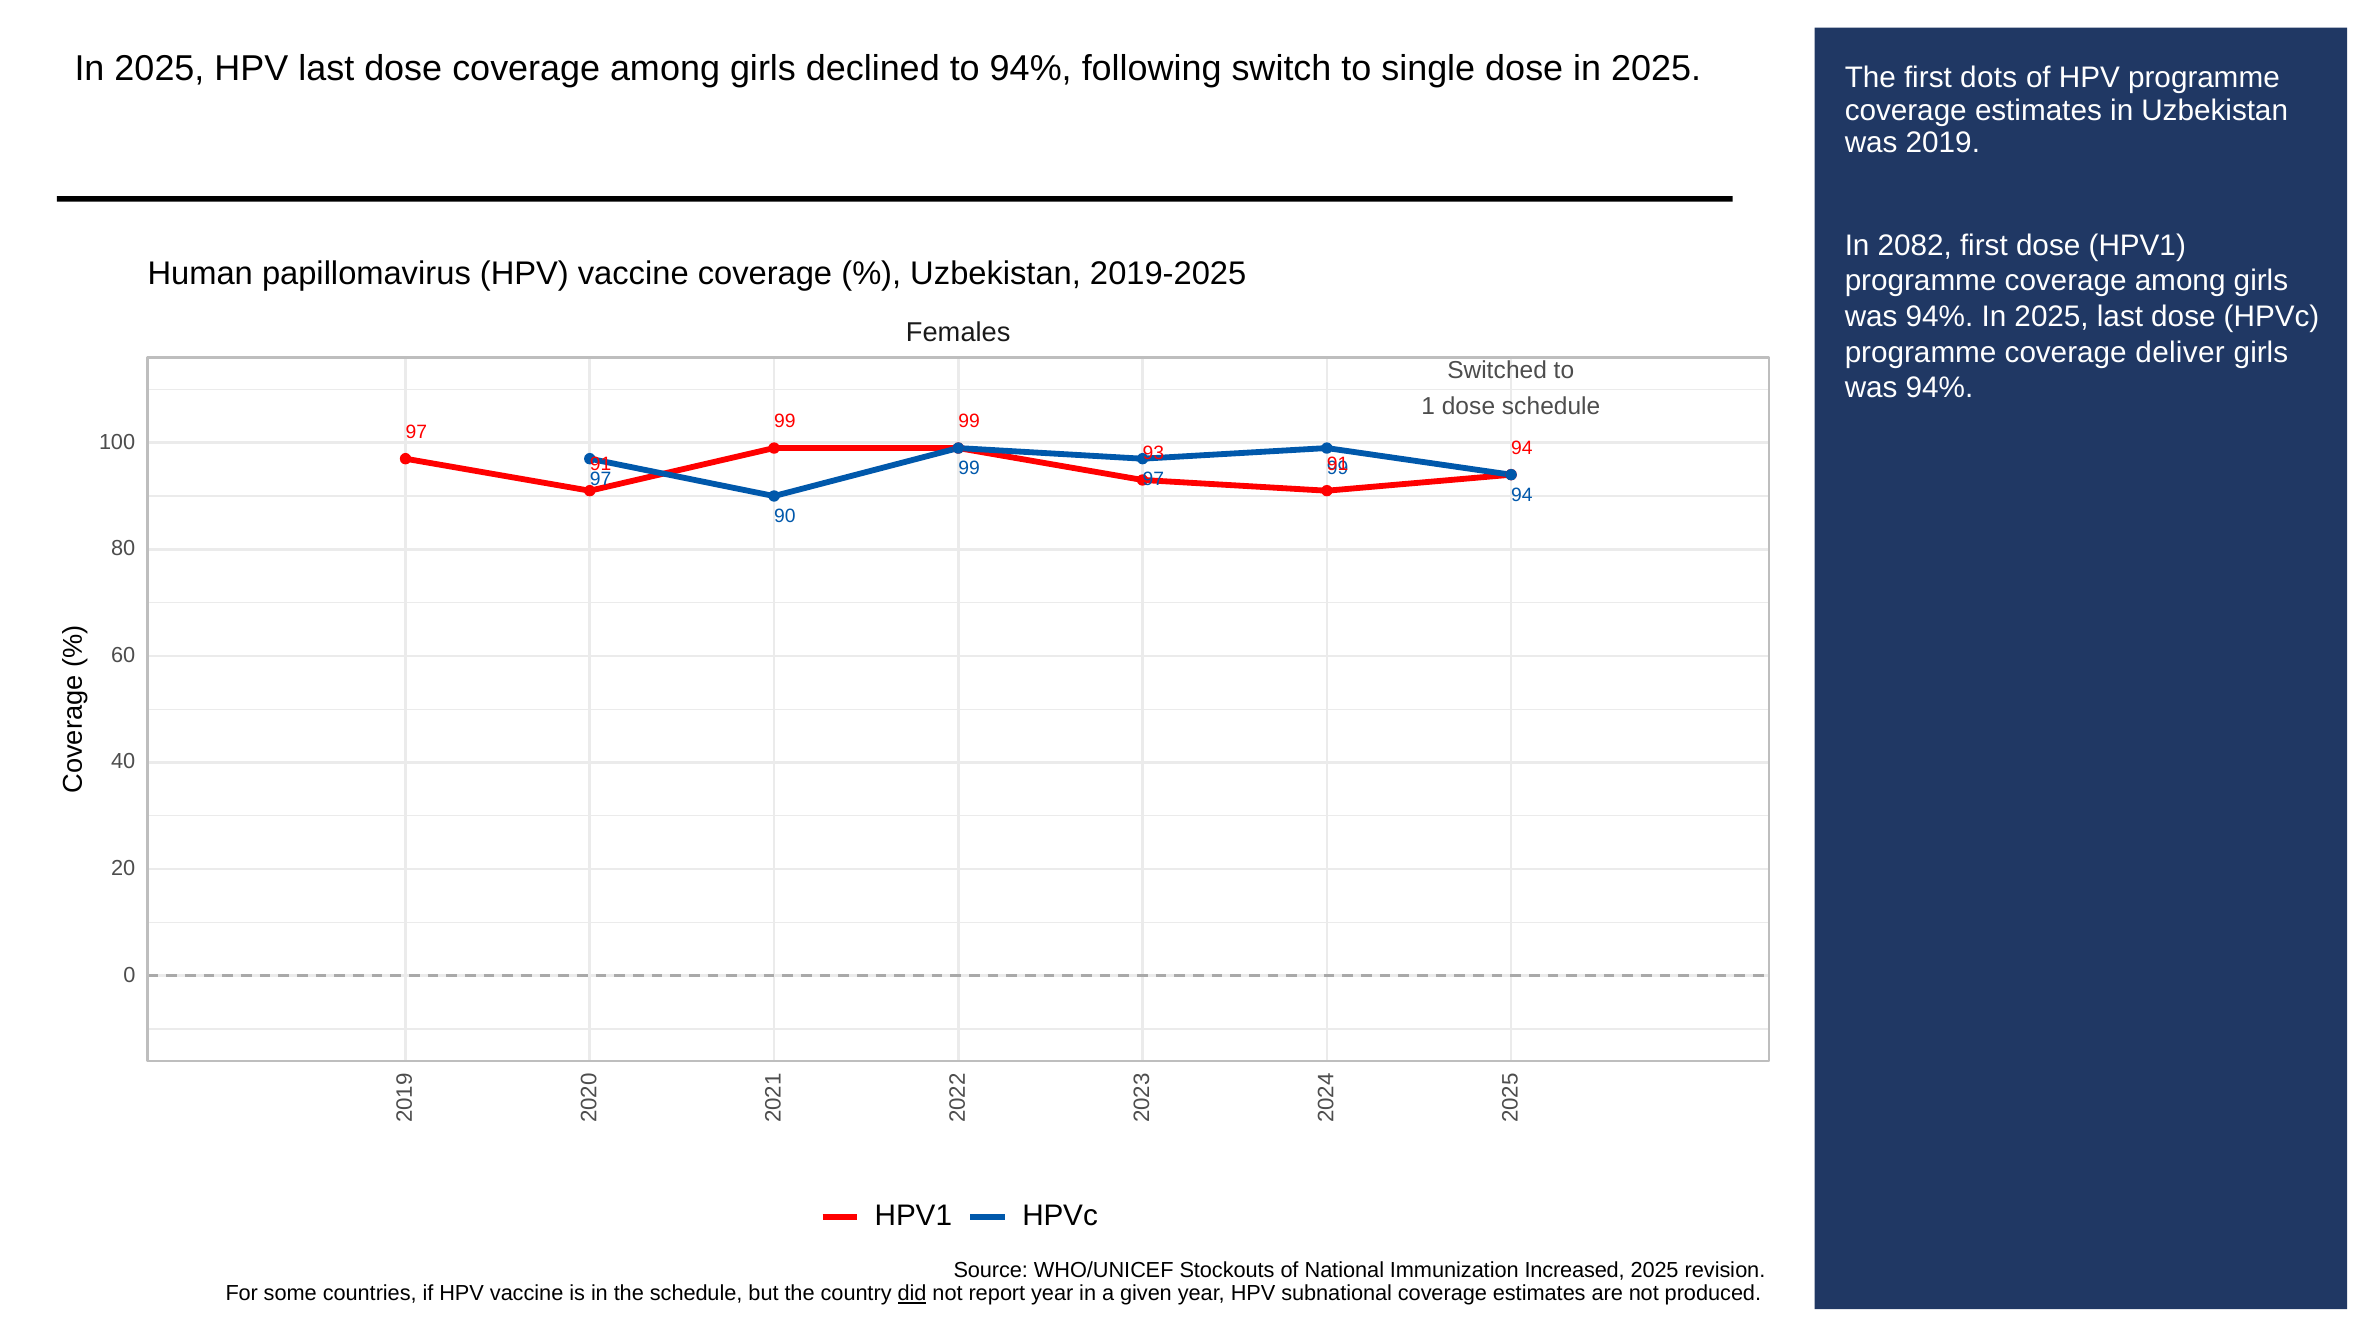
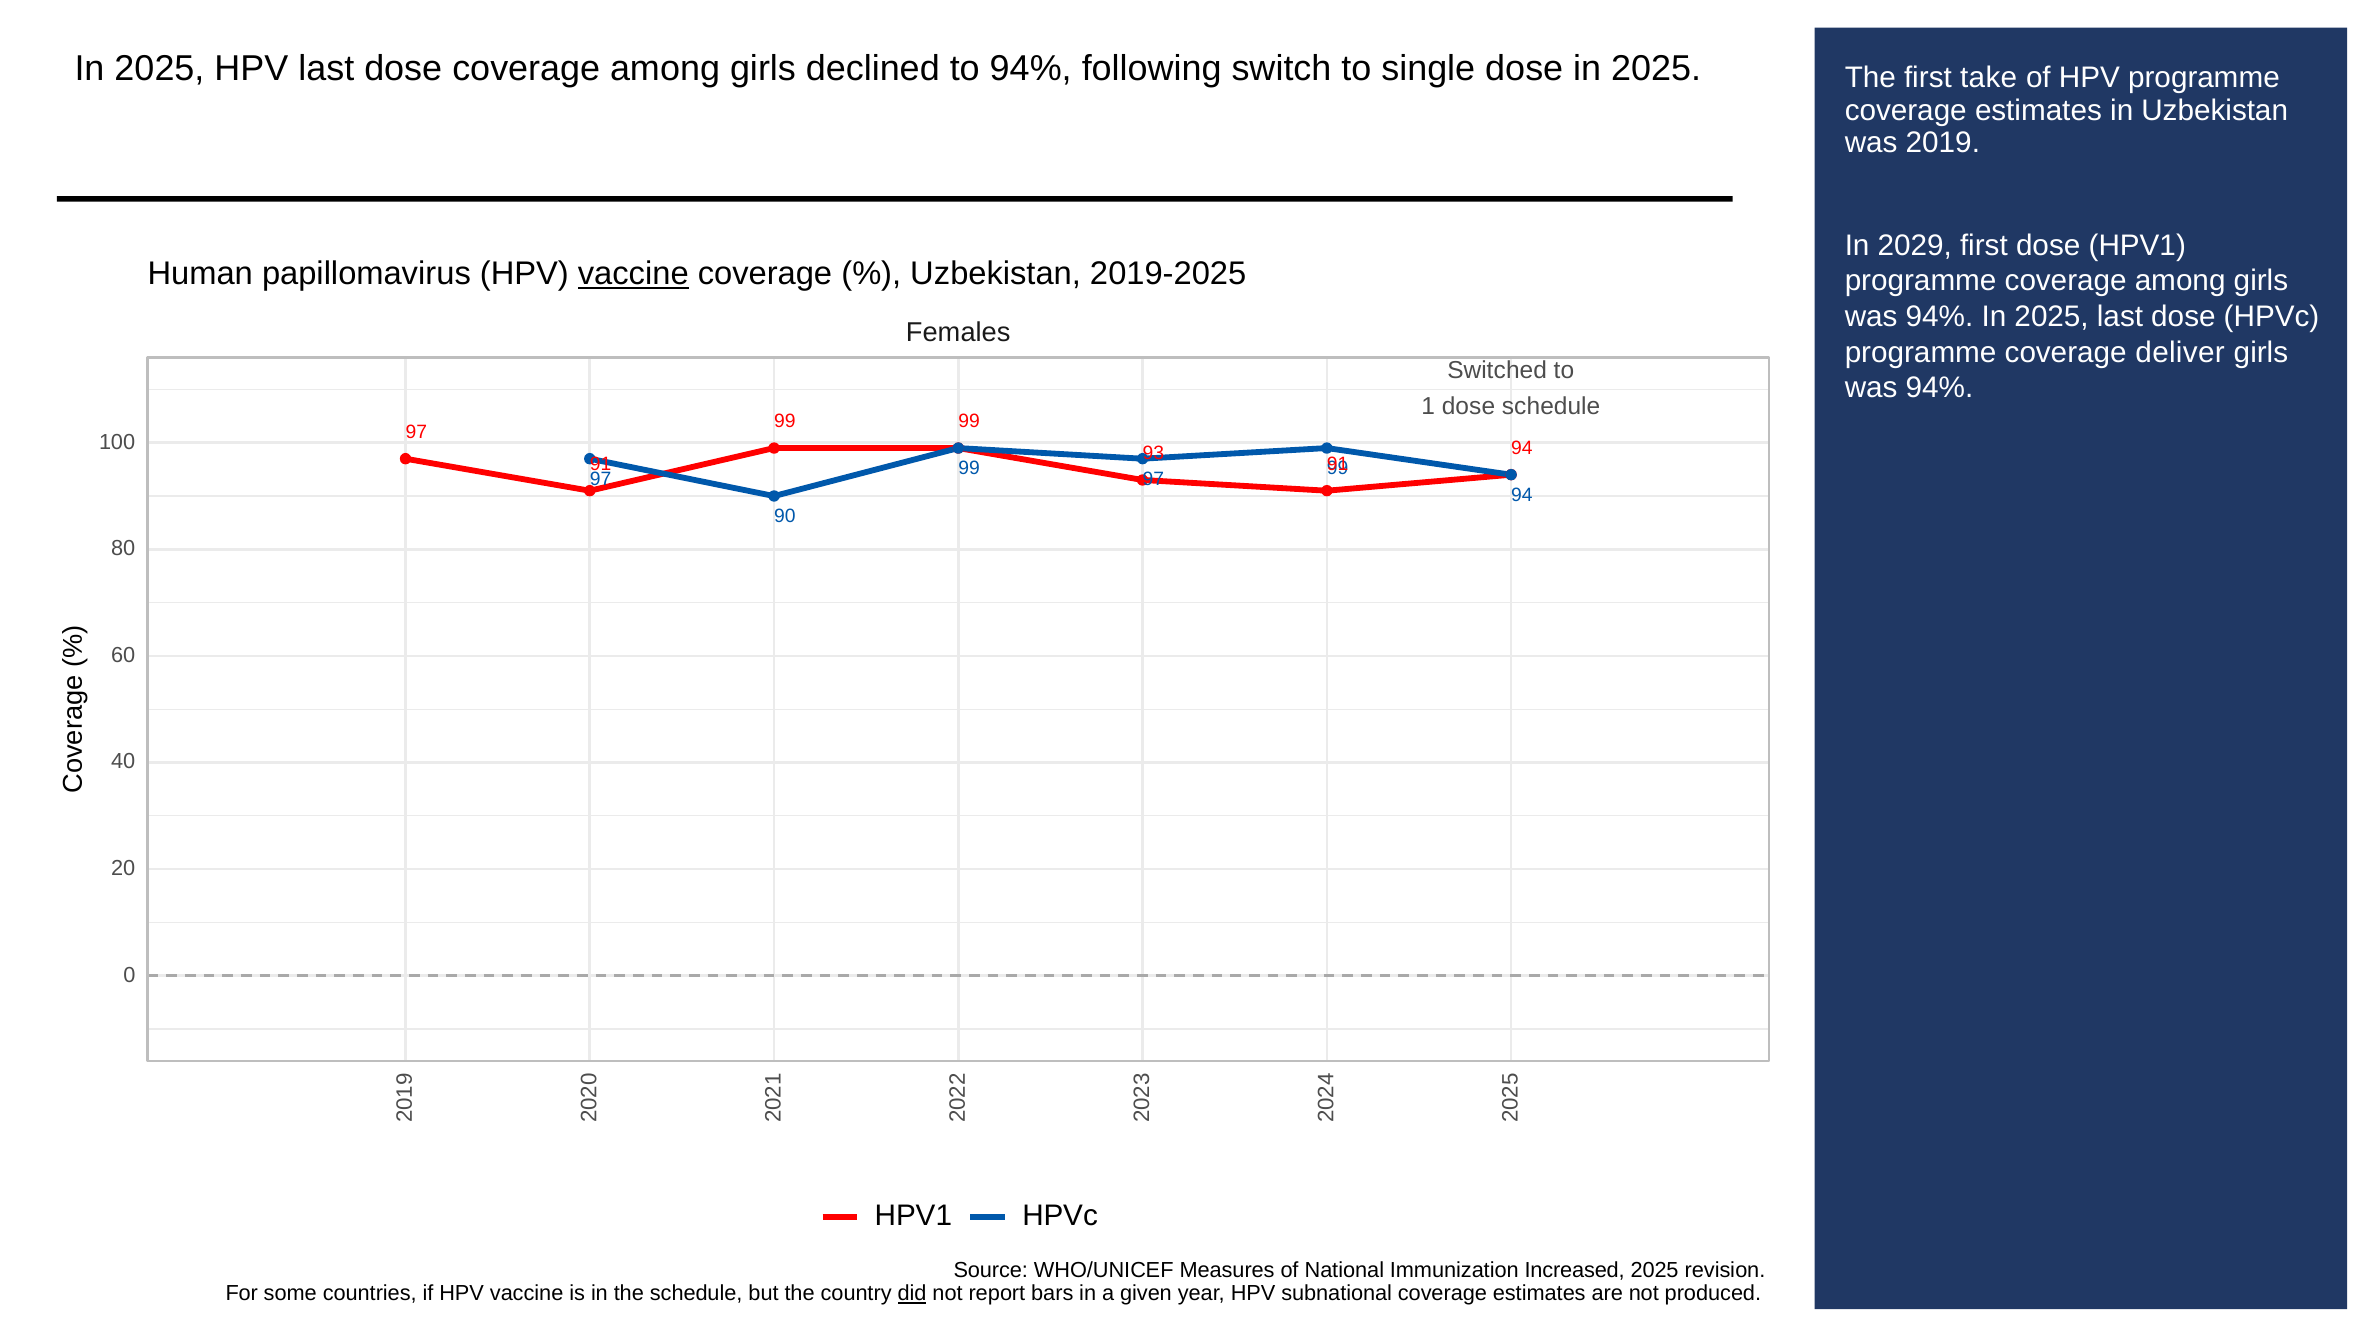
dots: dots -> take
2082: 2082 -> 2029
vaccine at (633, 274) underline: none -> present
Stockouts: Stockouts -> Measures
report year: year -> bars
